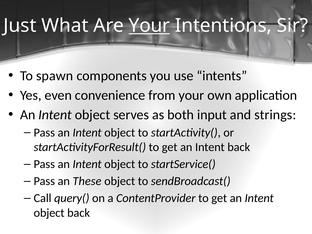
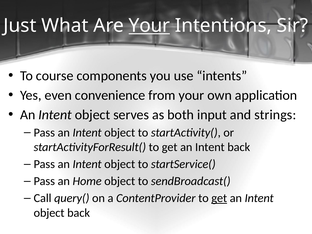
spawn: spawn -> course
These: These -> Home
get at (219, 198) underline: none -> present
